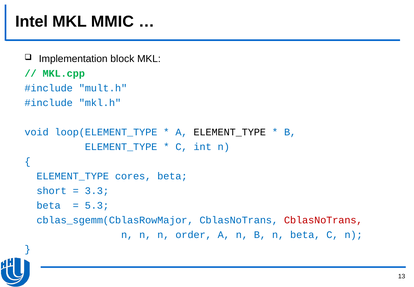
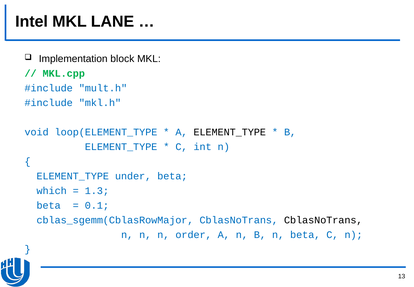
MMIC: MMIC -> LANE
cores: cores -> under
short: short -> which
3.3: 3.3 -> 1.3
5.3: 5.3 -> 0.1
CblasNoTrans at (323, 220) colour: red -> black
